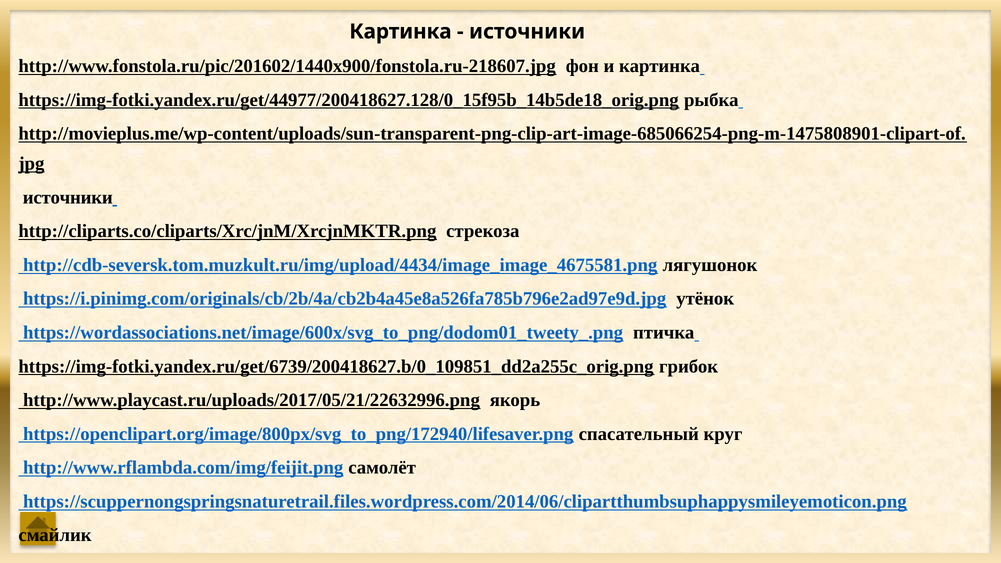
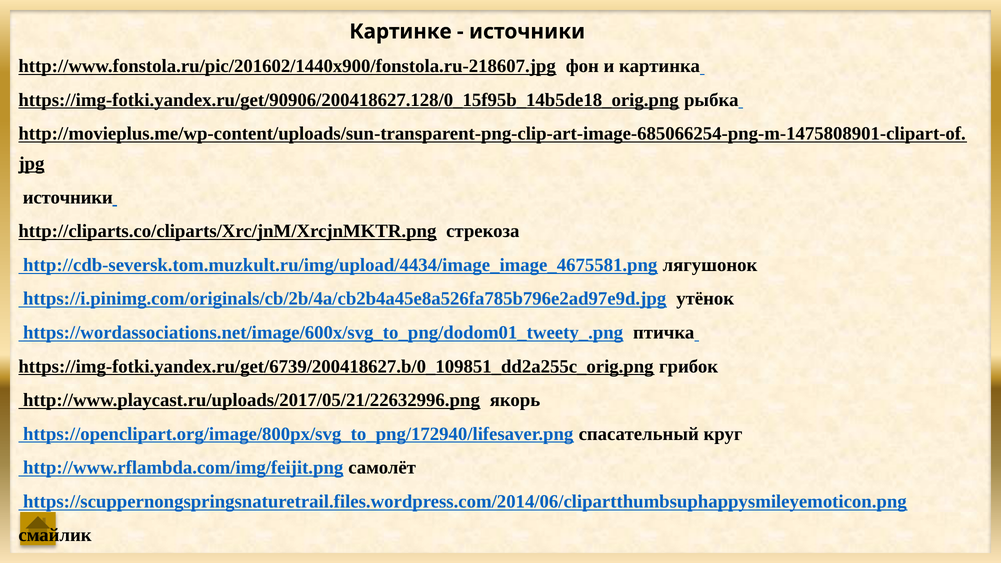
Картинка at (400, 32): Картинка -> Картинке
https://img-fotki.yandex.ru/get/44977/200418627.128/0_15f95b_14b5de18_orig.png: https://img-fotki.yandex.ru/get/44977/200418627.128/0_15f95b_14b5de18_orig.png -> https://img-fotki.yandex.ru/get/90906/200418627.128/0_15f95b_14b5de18_orig.png
